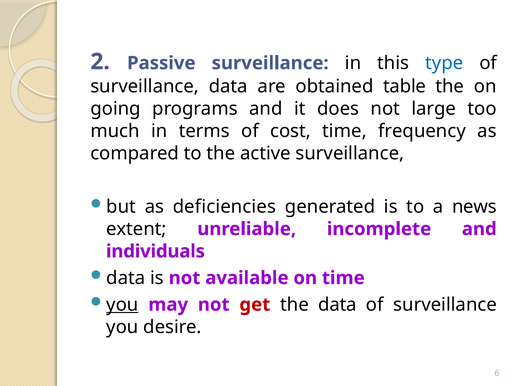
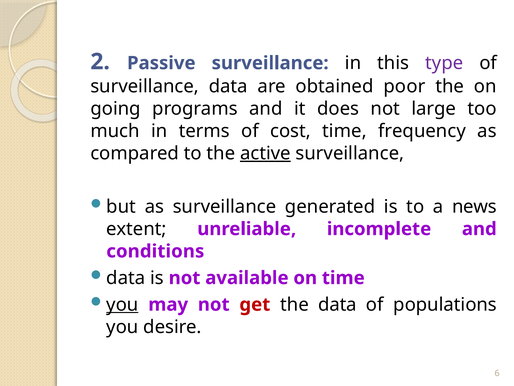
type colour: blue -> purple
table: table -> poor
active underline: none -> present
as deficiencies: deficiencies -> surveillance
individuals: individuals -> conditions
surveillance at (445, 304): surveillance -> populations
